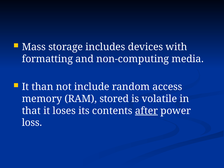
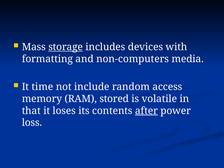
storage underline: none -> present
non-computing: non-computing -> non-computers
than: than -> time
